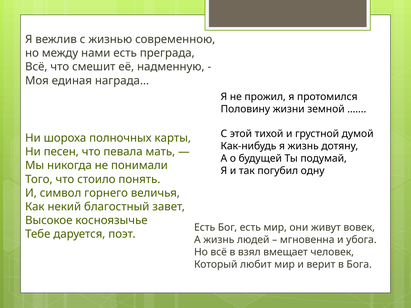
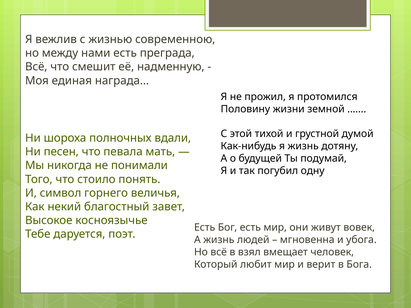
карты: карты -> вдали
